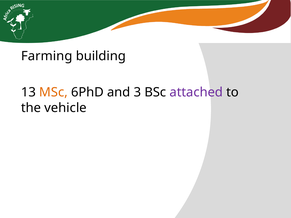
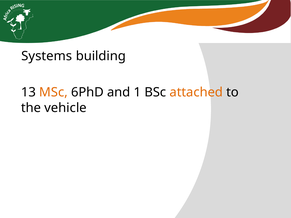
Farming: Farming -> Systems
3: 3 -> 1
attached colour: purple -> orange
